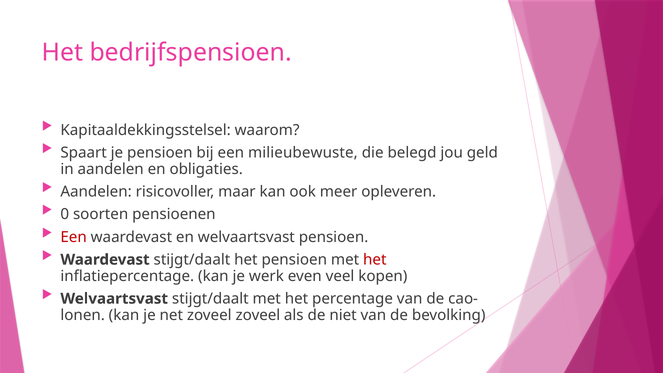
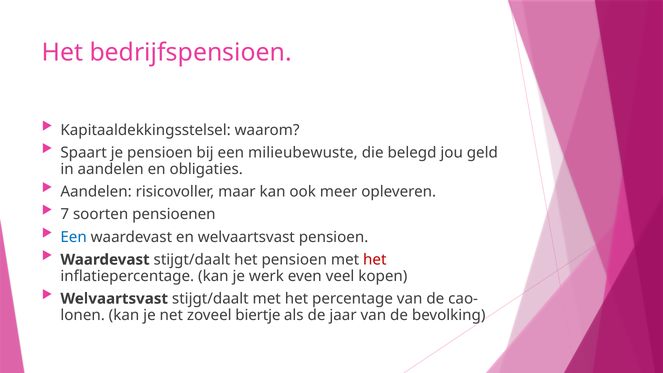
0: 0 -> 7
Een at (74, 237) colour: red -> blue
zoveel zoveel: zoveel -> biertje
niet: niet -> jaar
